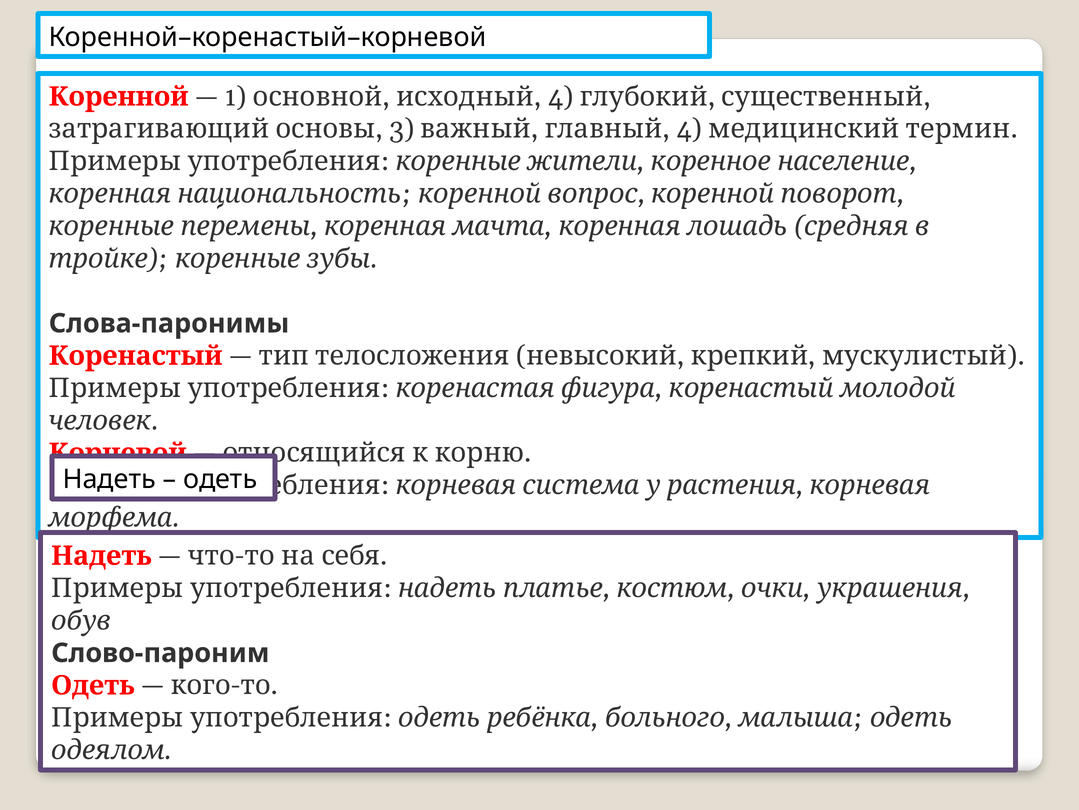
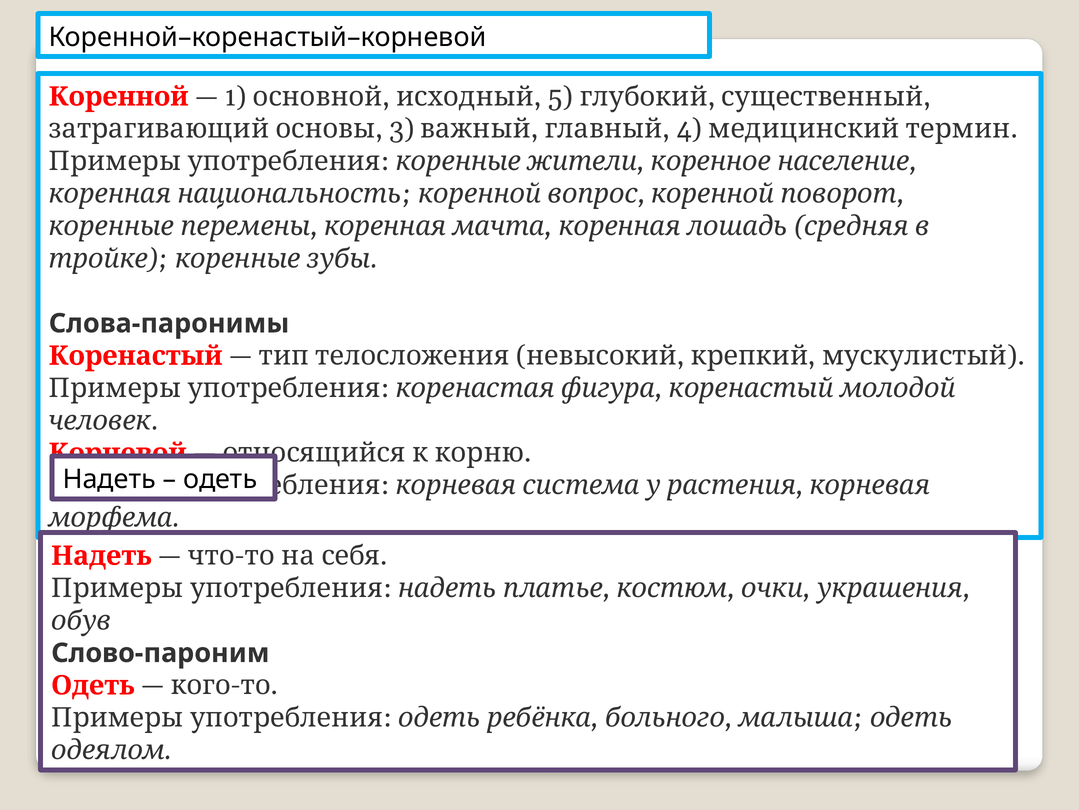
4 at (561, 97): 4 -> 5
